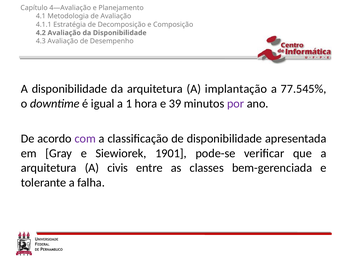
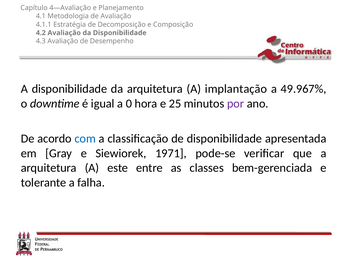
77.545%: 77.545% -> 49.967%
1: 1 -> 0
39: 39 -> 25
com colour: purple -> blue
1901: 1901 -> 1971
civis: civis -> este
